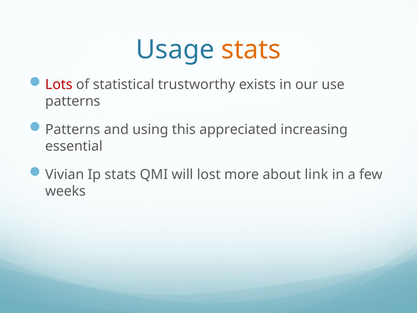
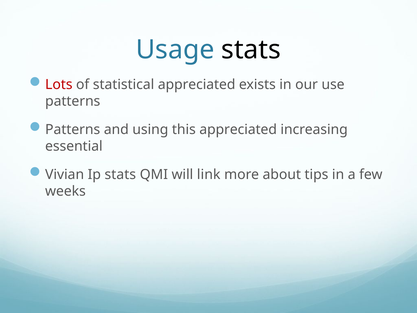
stats at (251, 50) colour: orange -> black
statistical trustworthy: trustworthy -> appreciated
lost: lost -> link
link: link -> tips
